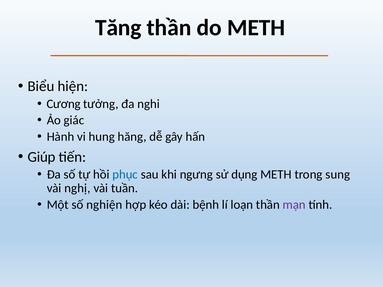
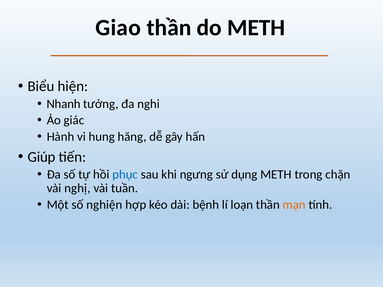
Tăng: Tăng -> Giao
Cương: Cương -> Nhanh
sung: sung -> chặn
mạn colour: purple -> orange
